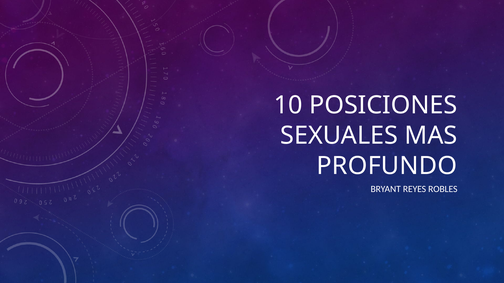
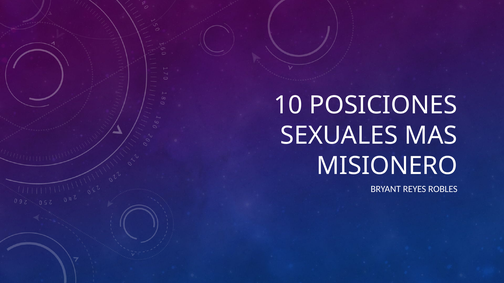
PROFUNDO: PROFUNDO -> MISIONERO
